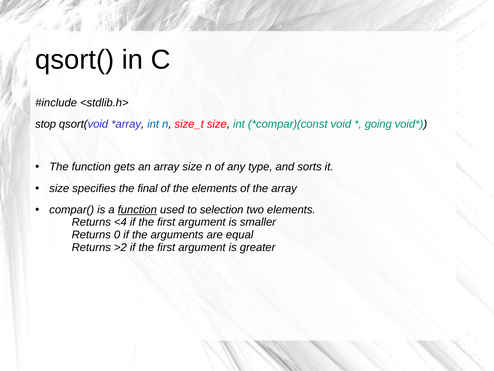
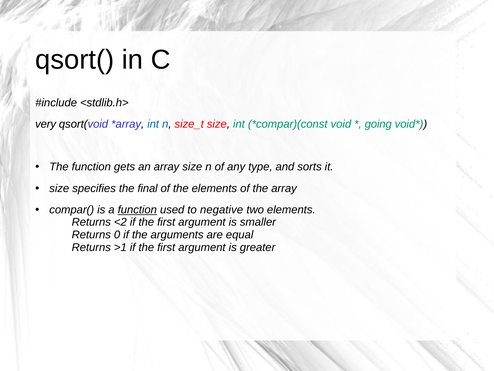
stop: stop -> very
selection: selection -> negative
<4: <4 -> <2
>2: >2 -> >1
